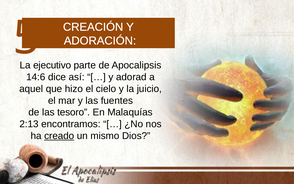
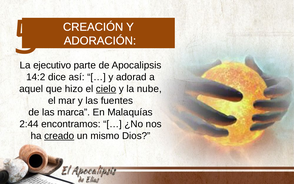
14:6: 14:6 -> 14:2
cielo underline: none -> present
juicio: juicio -> nube
tesoro: tesoro -> marca
2:13: 2:13 -> 2:44
